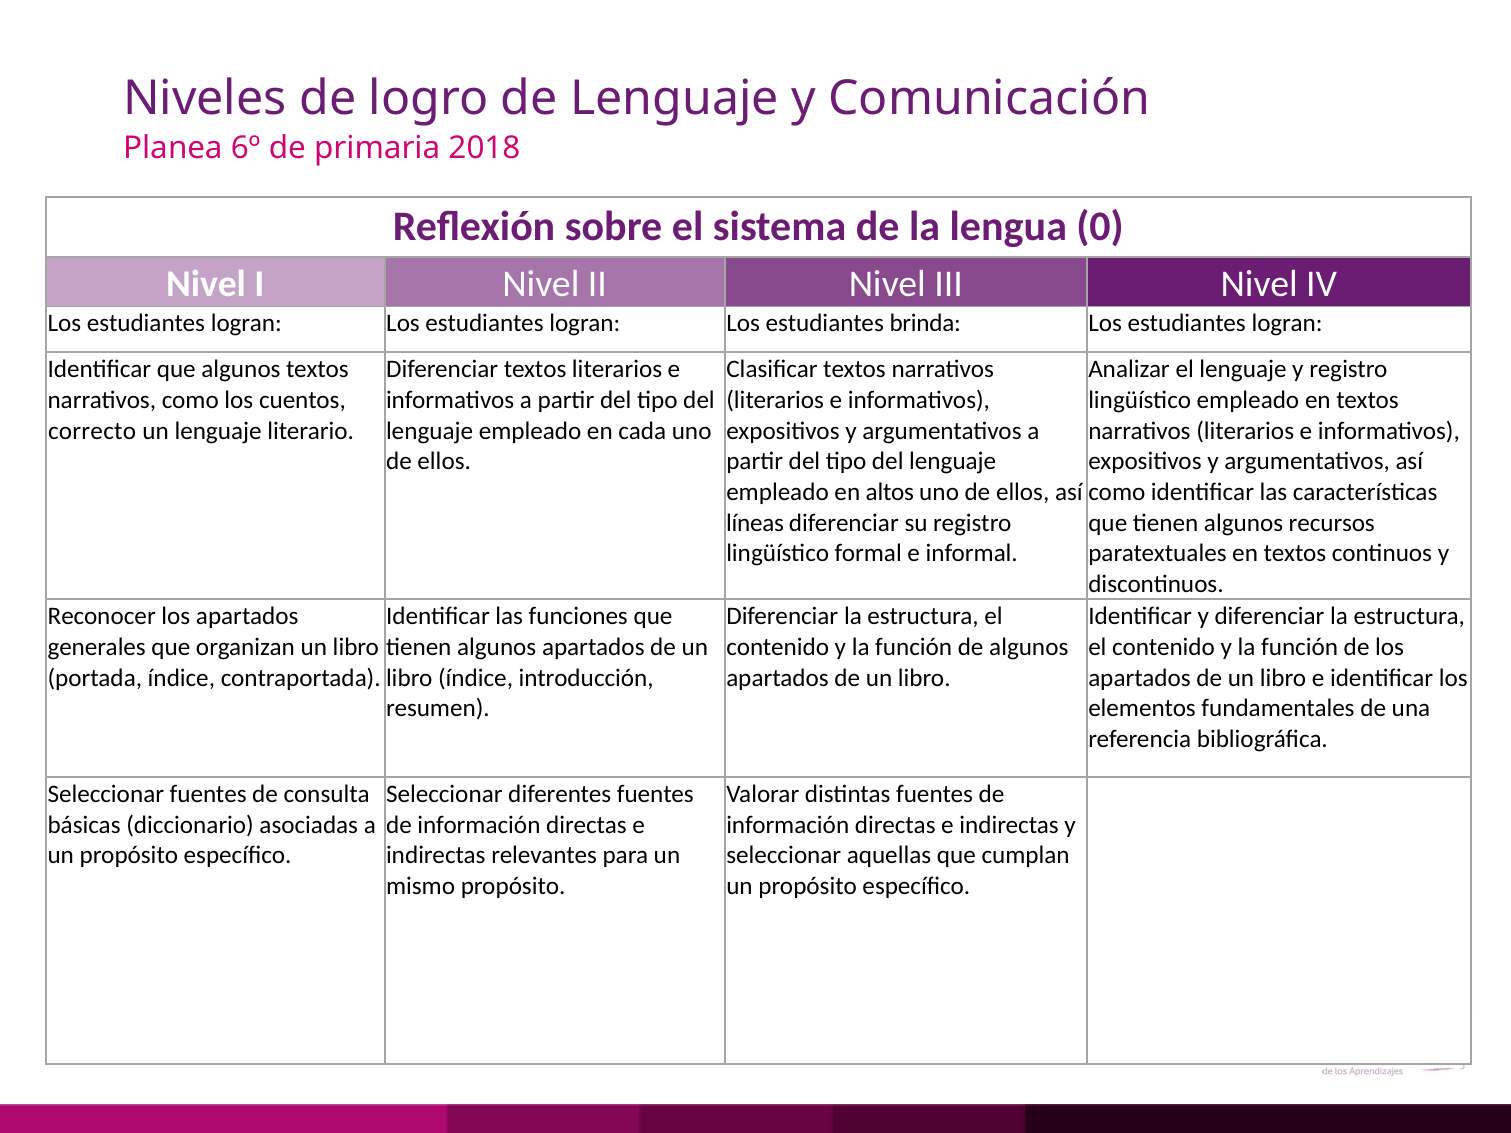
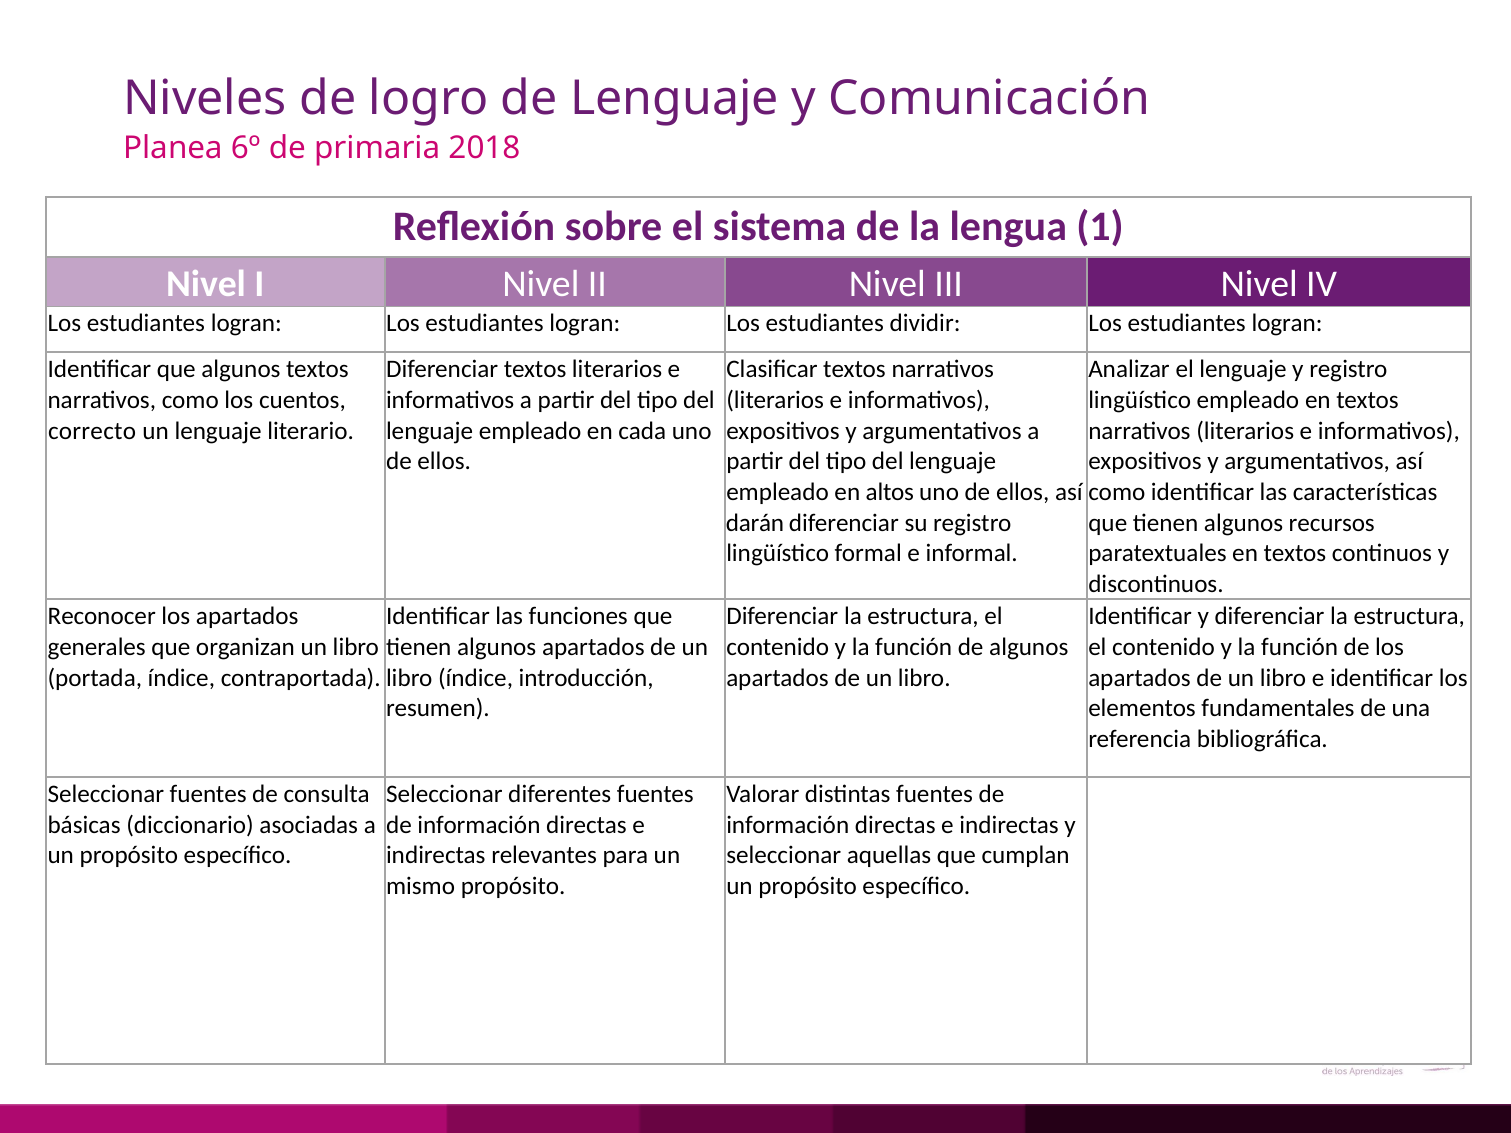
0: 0 -> 1
brinda: brinda -> dividir
líneas: líneas -> darán
